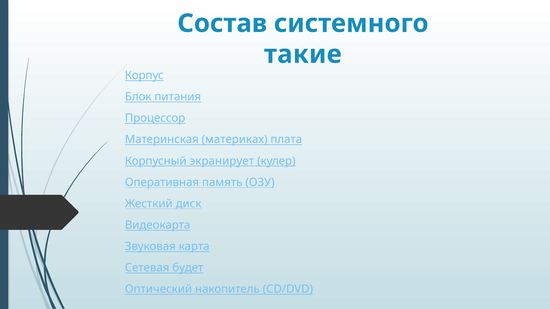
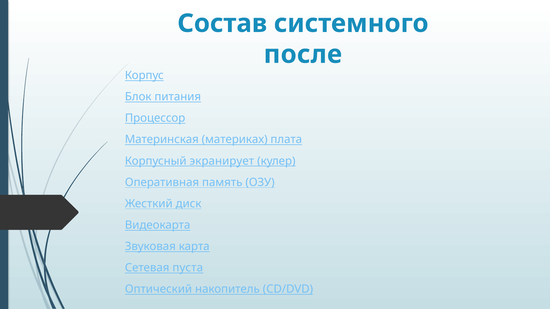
такие: такие -> после
будет: будет -> пуста
